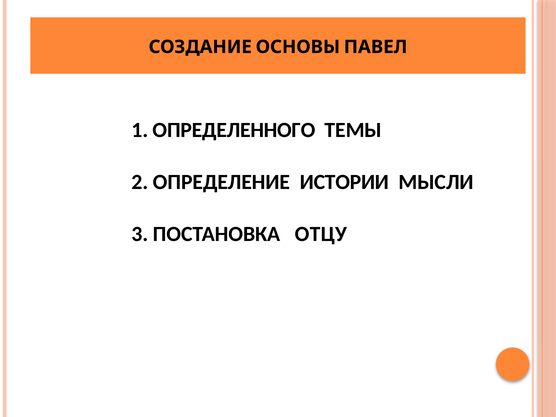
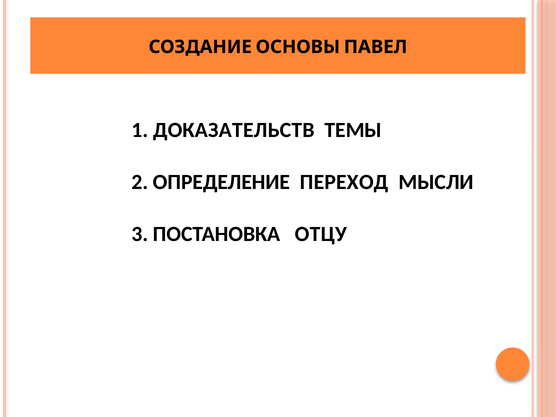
ОПРЕДЕЛЕННОГО: ОПРЕДЕЛЕННОГО -> ДОКАЗАТЕЛЬСТВ
ИСТОРИИ: ИСТОРИИ -> ПЕРЕХОД
